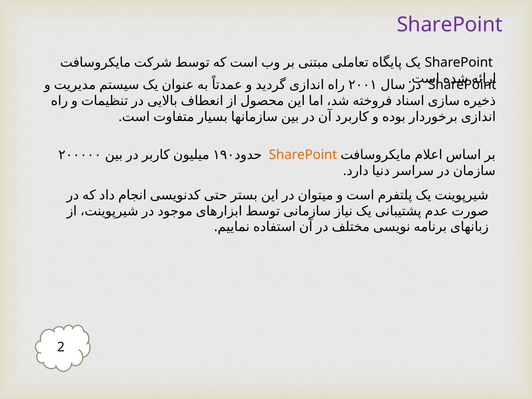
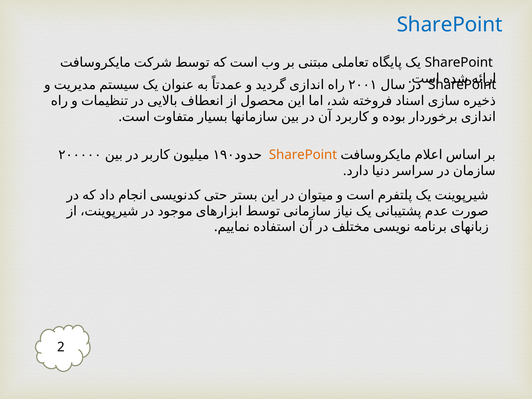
SharePoint at (450, 25) colour: purple -> blue
